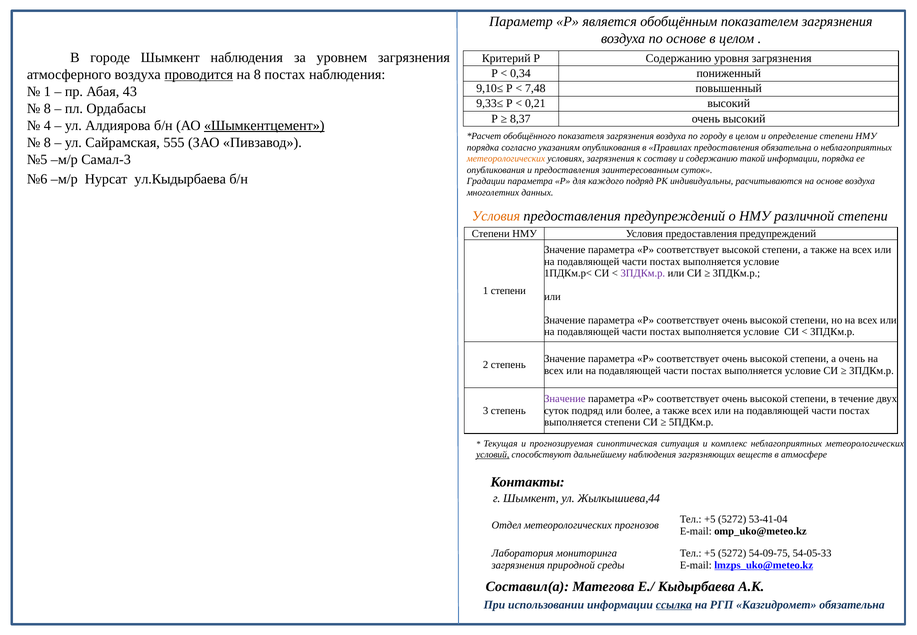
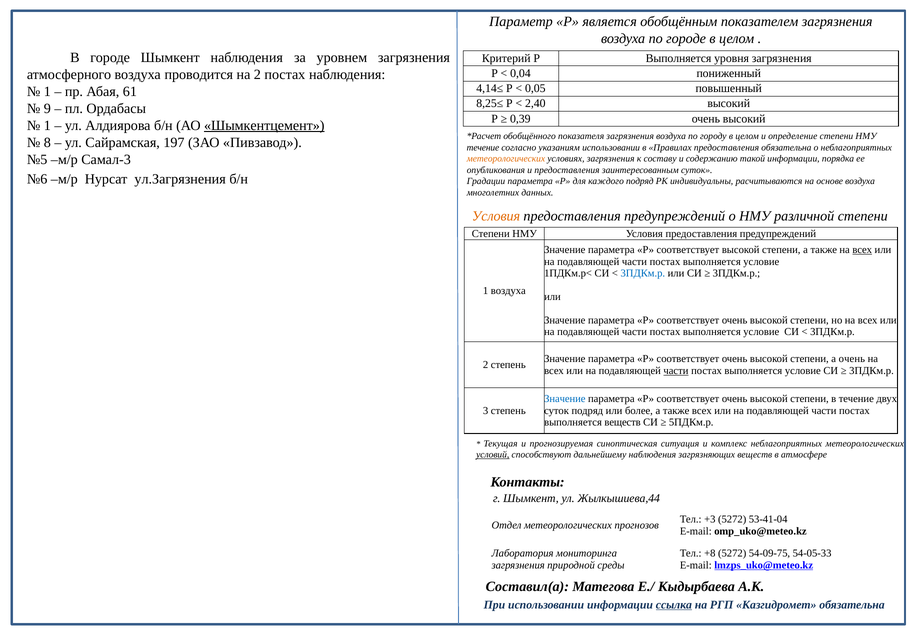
по основе: основе -> городе
Р Содержанию: Содержанию -> Выполняется
0,34: 0,34 -> 0,04
проводится underline: present -> none
на 8: 8 -> 2
9,10≤: 9,10≤ -> 4,14≤
7,48: 7,48 -> 0,05
43: 43 -> 61
9,33≤: 9,33≤ -> 8,25≤
0,21: 0,21 -> 2,40
8 at (47, 109): 8 -> 9
8,37: 8,37 -> 0,39
4 at (47, 125): 4 -> 1
555: 555 -> 197
порядка at (483, 147): порядка -> течение
указаниям опубликования: опубликования -> использовании
ул.Кыдырбаева: ул.Кыдырбаева -> ул.Загрязнения
всех at (862, 250) underline: none -> present
3ПДКм.р at (643, 273) colour: purple -> blue
1 степени: степени -> воздуха
части at (676, 371) underline: none -> present
Значение at (565, 399) colour: purple -> blue
выполняется степени: степени -> веществ
+5 at (710, 519): +5 -> +3
+5 at (710, 553): +5 -> +8
